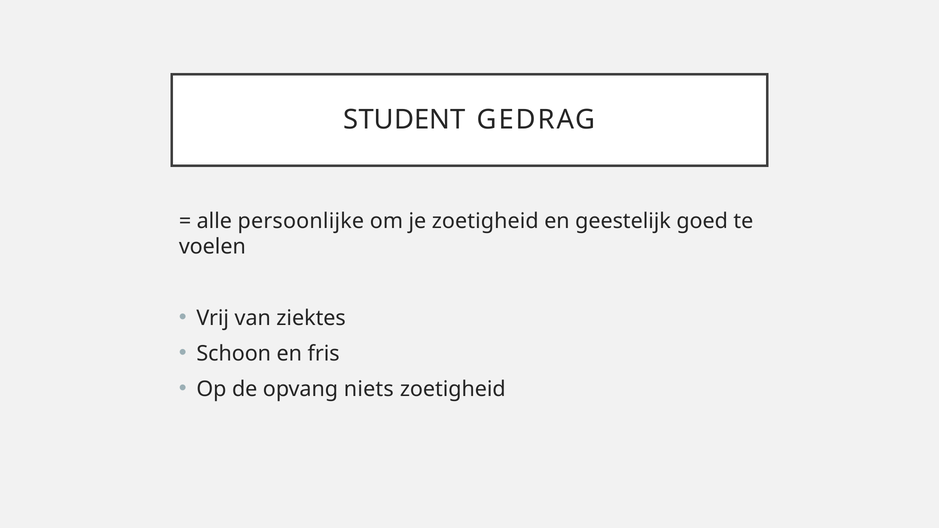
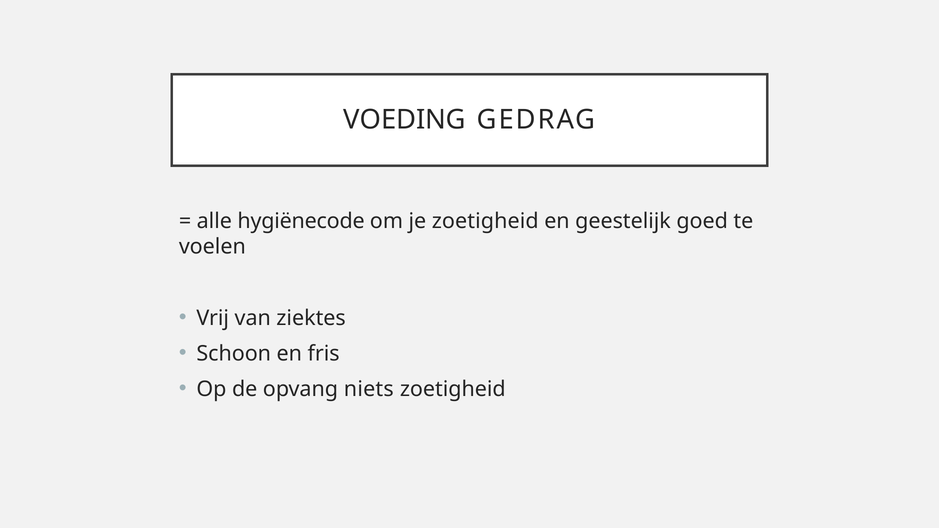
STUDENT: STUDENT -> VOEDING
persoonlijke: persoonlijke -> hygiënecode
